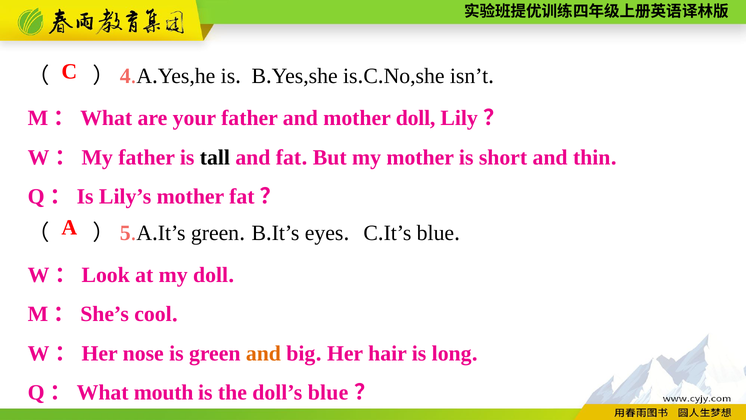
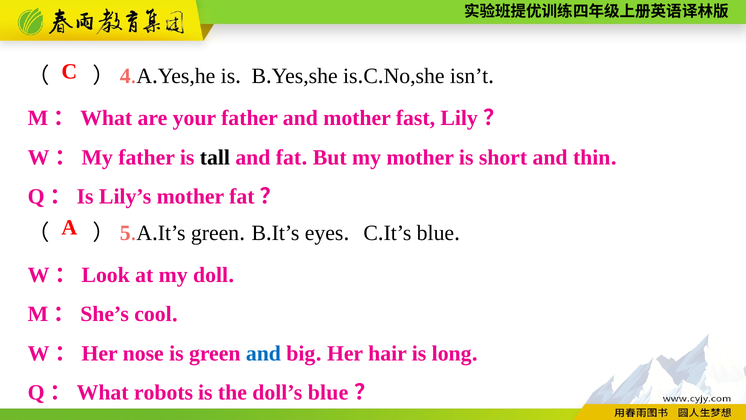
mother doll: doll -> fast
and at (263, 353) colour: orange -> blue
mouth: mouth -> robots
